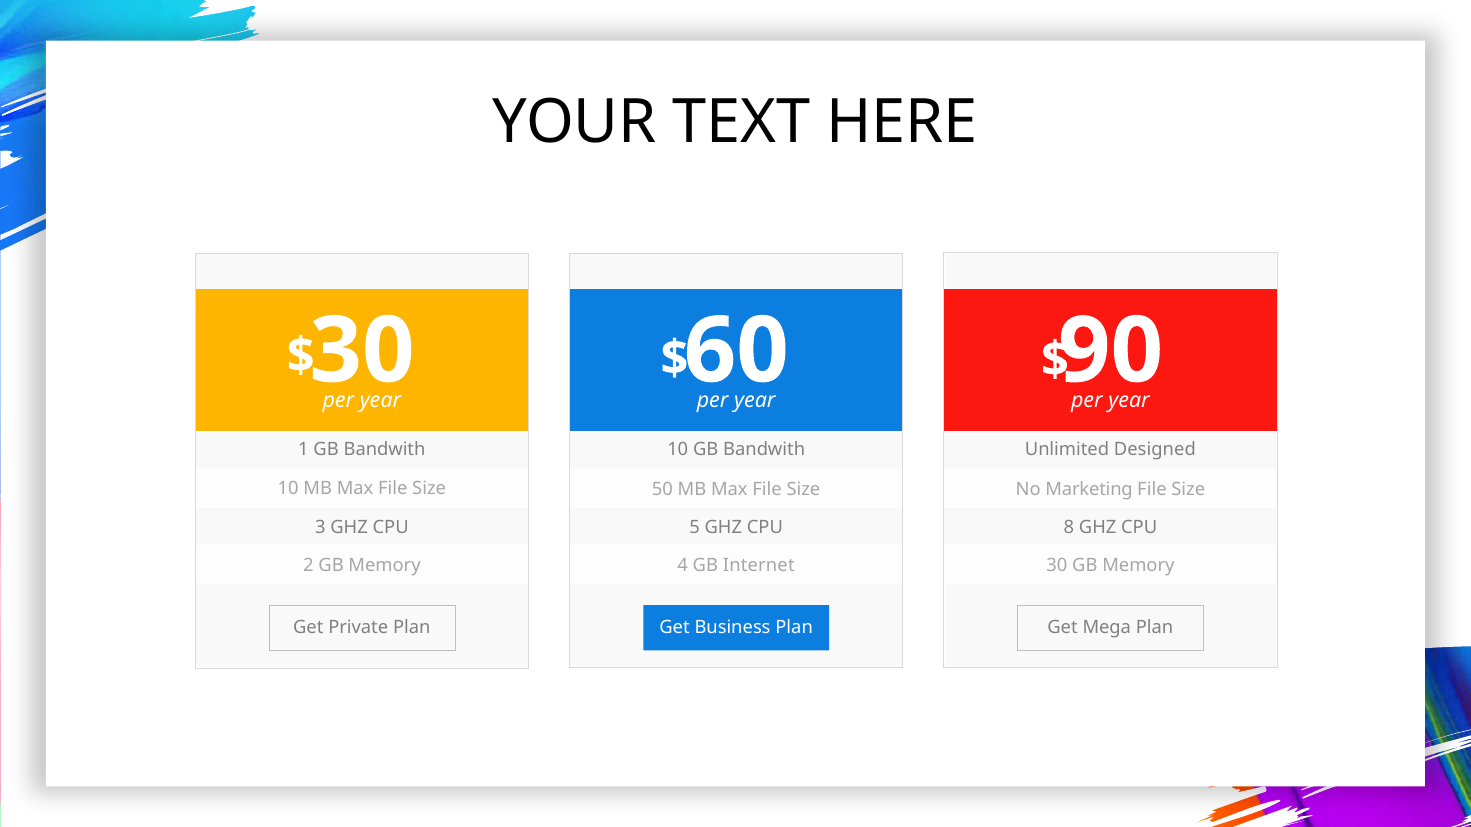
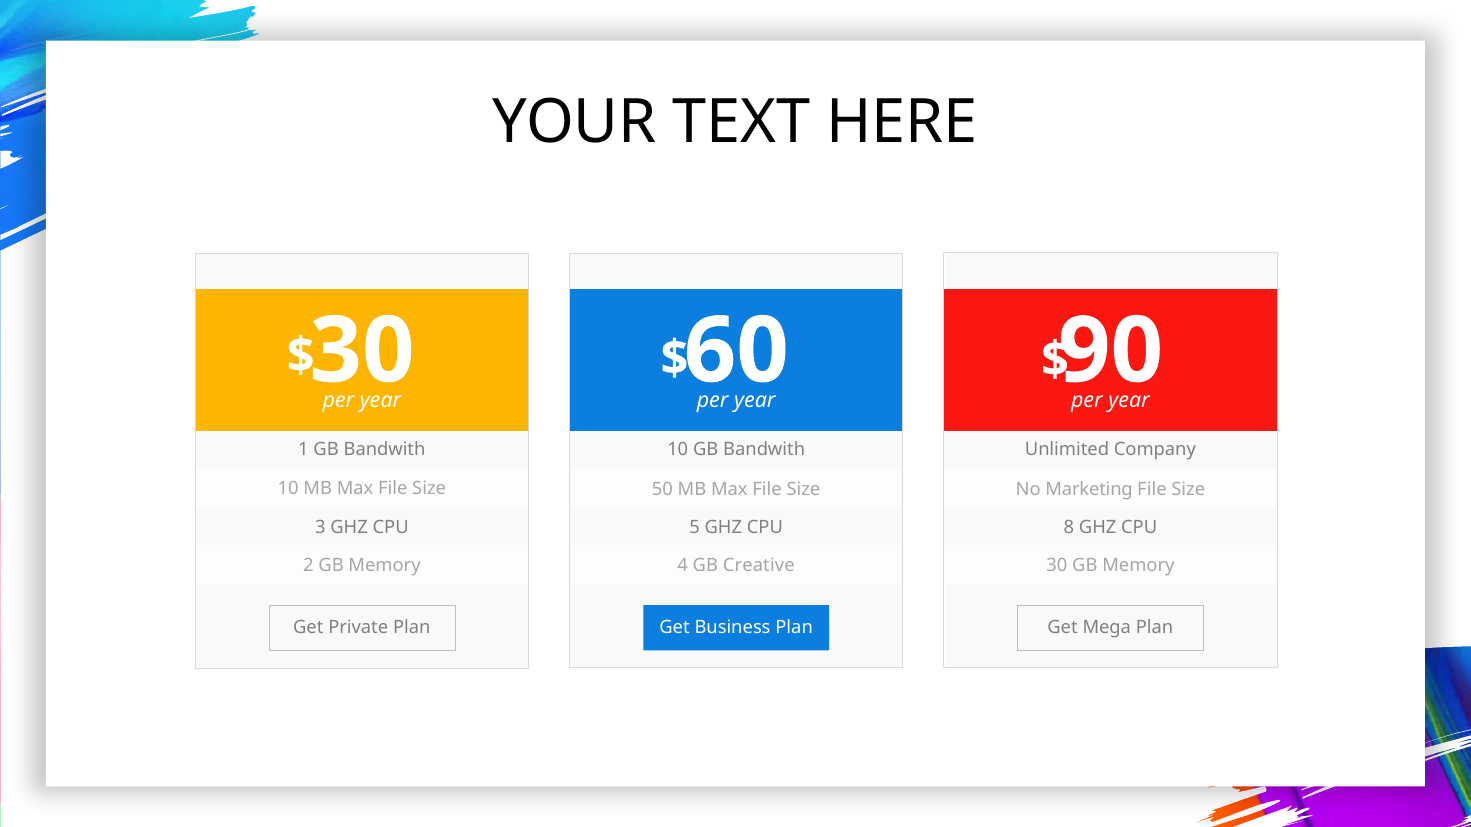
Designed: Designed -> Company
Internet: Internet -> Creative
